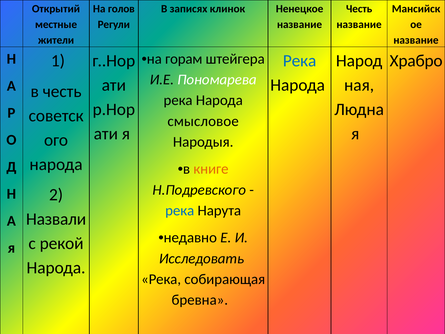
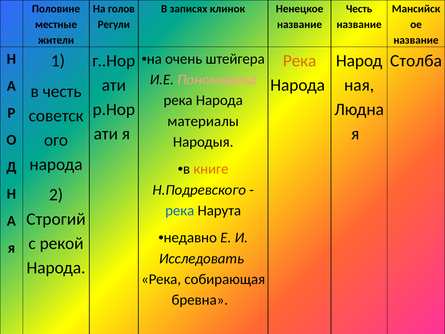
Открытий: Открытий -> Половине
горам: горам -> очень
Река at (300, 61) colour: blue -> orange
Храбро: Храбро -> Столба
Пономарева colour: white -> pink
смысловое: смысловое -> материалы
Назвали: Назвали -> Строгий
